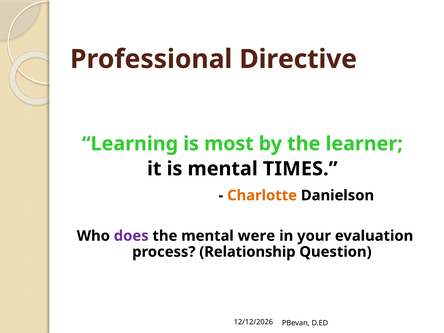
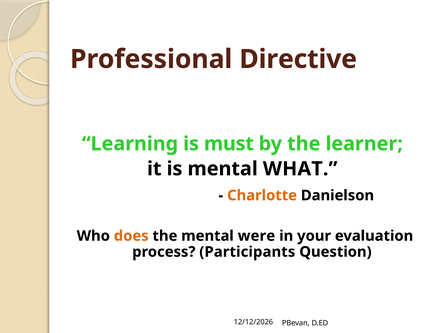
most: most -> must
TIMES: TIMES -> WHAT
does colour: purple -> orange
Relationship: Relationship -> Participants
